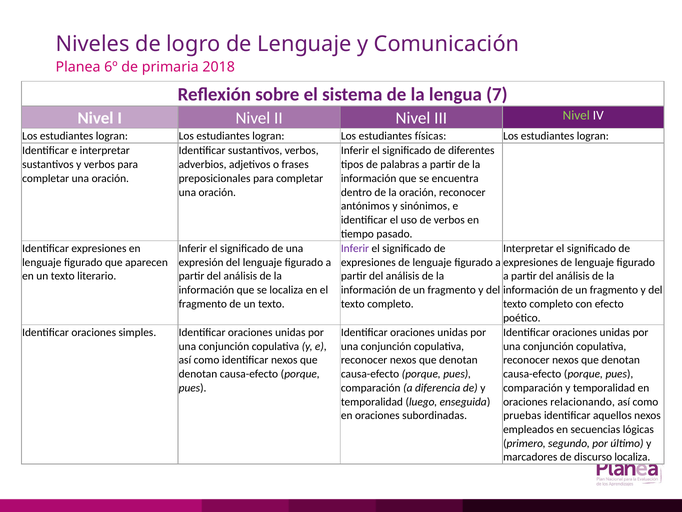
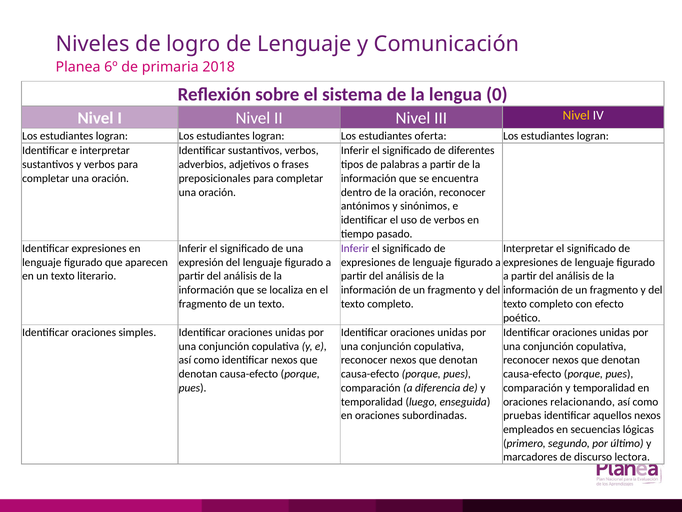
7: 7 -> 0
Nivel at (576, 115) colour: light green -> yellow
físicas: físicas -> oferta
discurso localiza: localiza -> lectora
